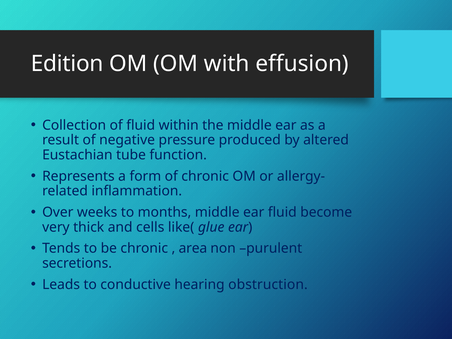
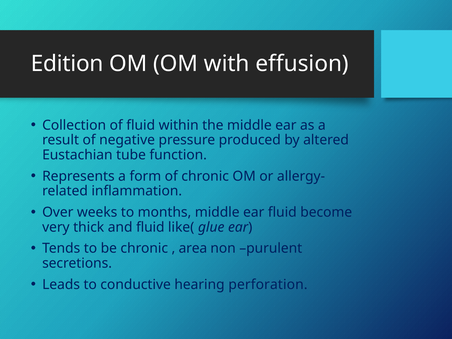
and cells: cells -> fluid
obstruction: obstruction -> perforation
